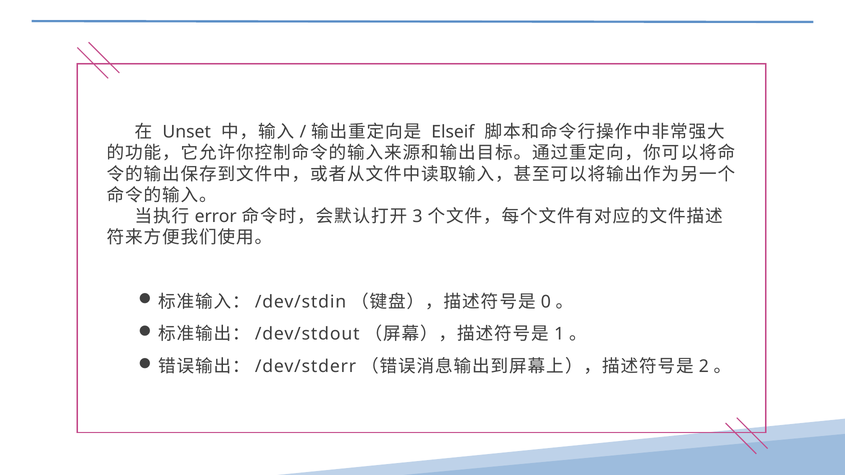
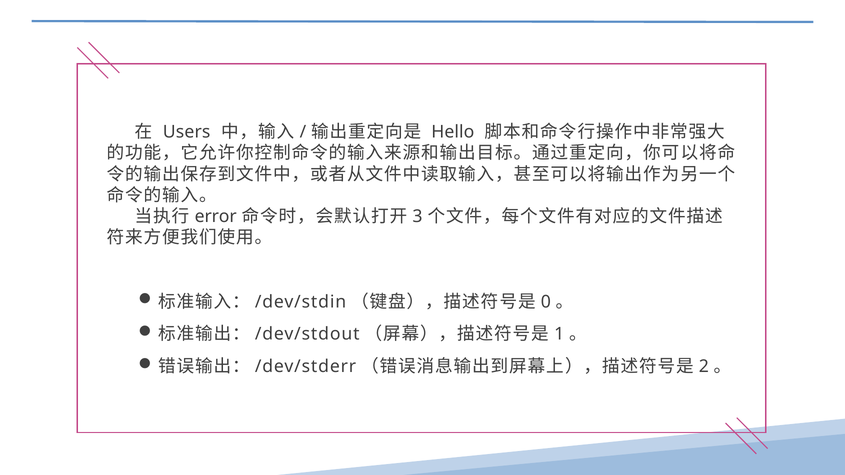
Unset: Unset -> Users
Elseif: Elseif -> Hello
